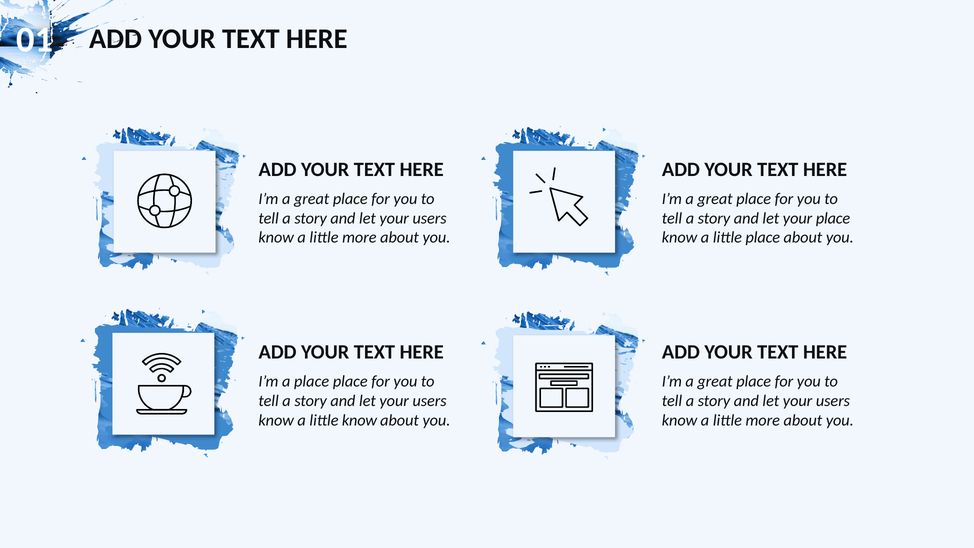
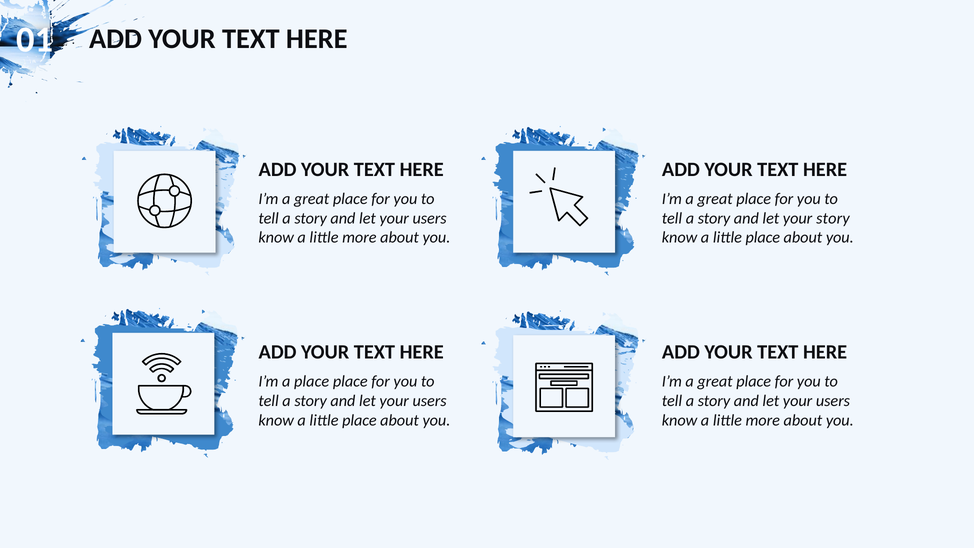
your place: place -> story
know at (359, 420): know -> place
